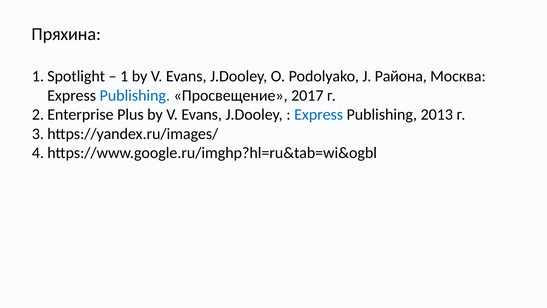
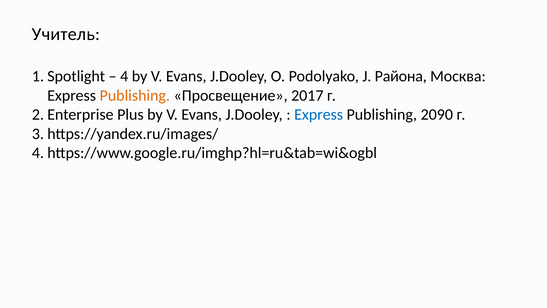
Пряхина: Пряхина -> Учитель
1: 1 -> 4
Publishing at (135, 95) colour: blue -> orange
2013: 2013 -> 2090
